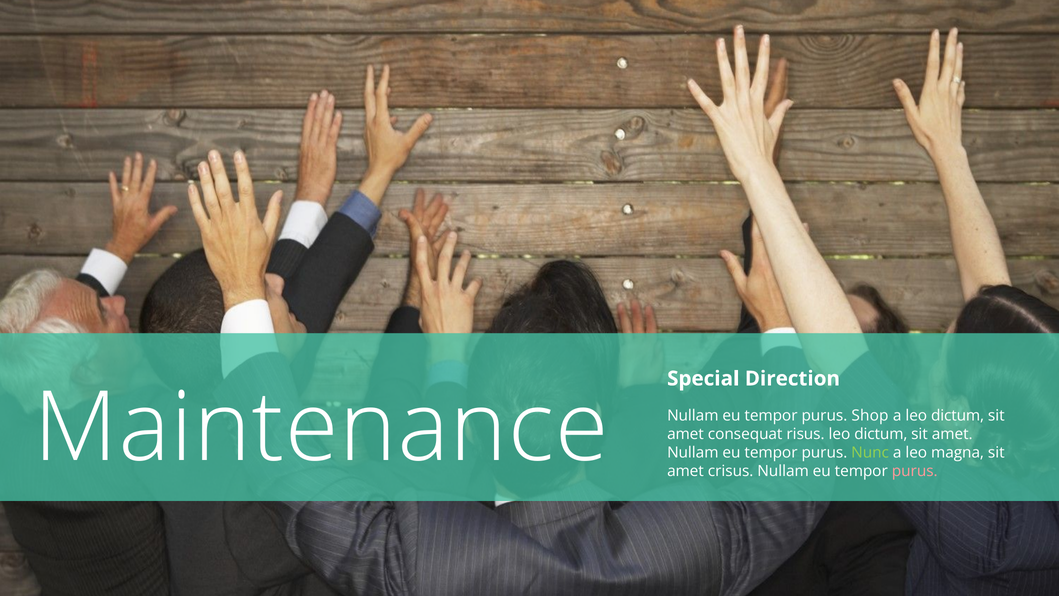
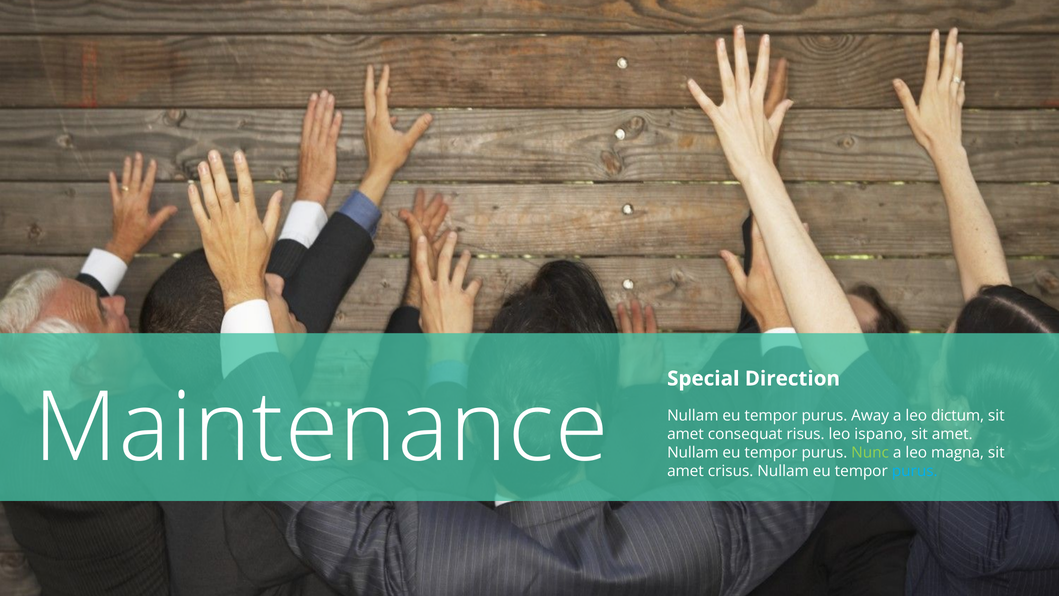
Shop: Shop -> Away
risus leo dictum: dictum -> ispano
purus at (915, 471) colour: pink -> light blue
